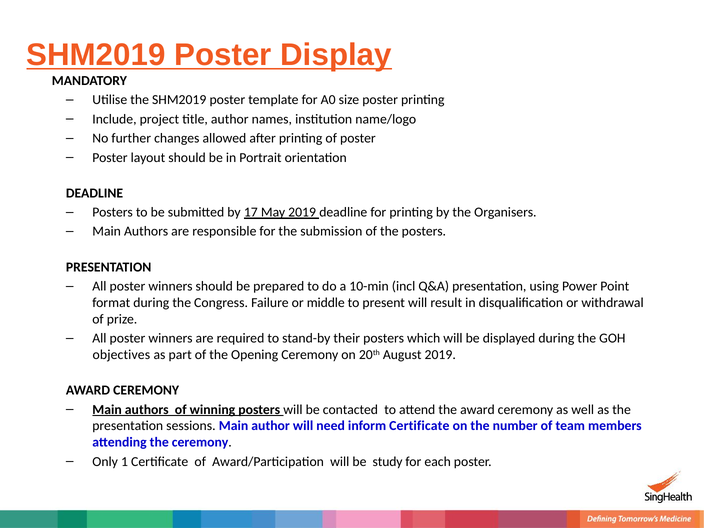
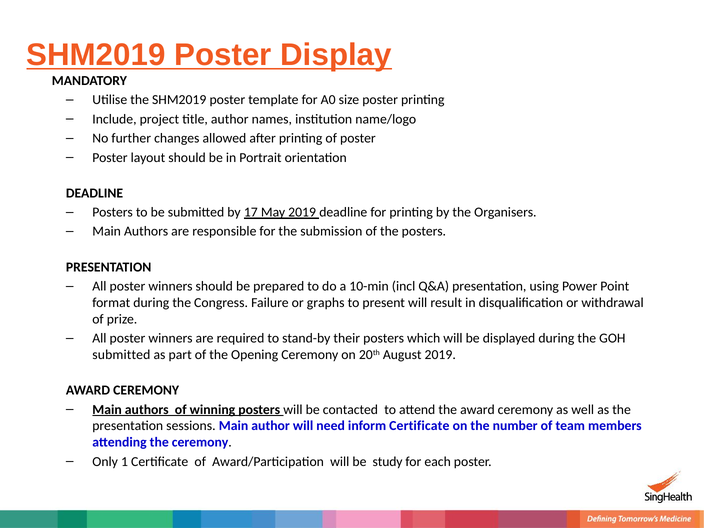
middle: middle -> graphs
objectives at (121, 355): objectives -> submitted
